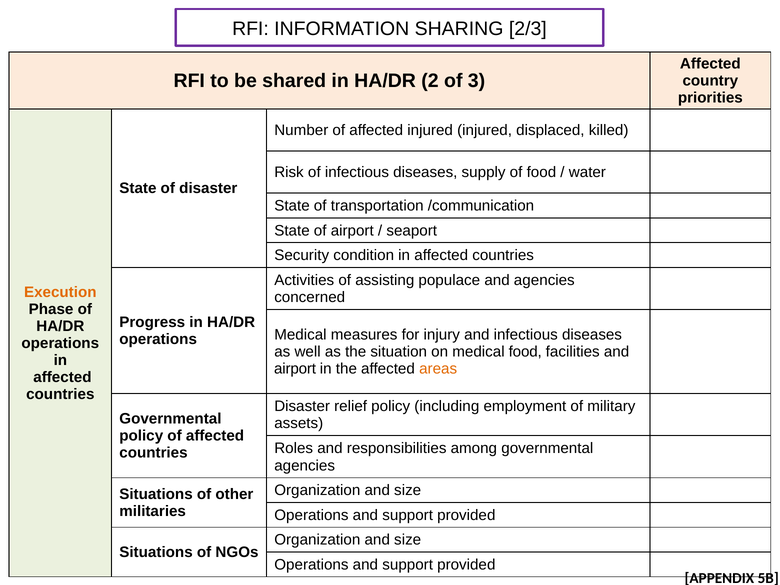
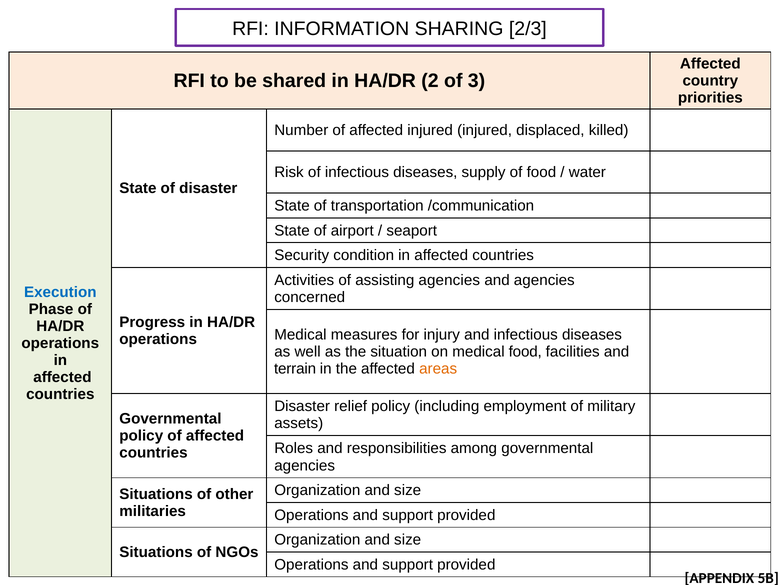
assisting populace: populace -> agencies
Execution colour: orange -> blue
airport at (295, 369): airport -> terrain
